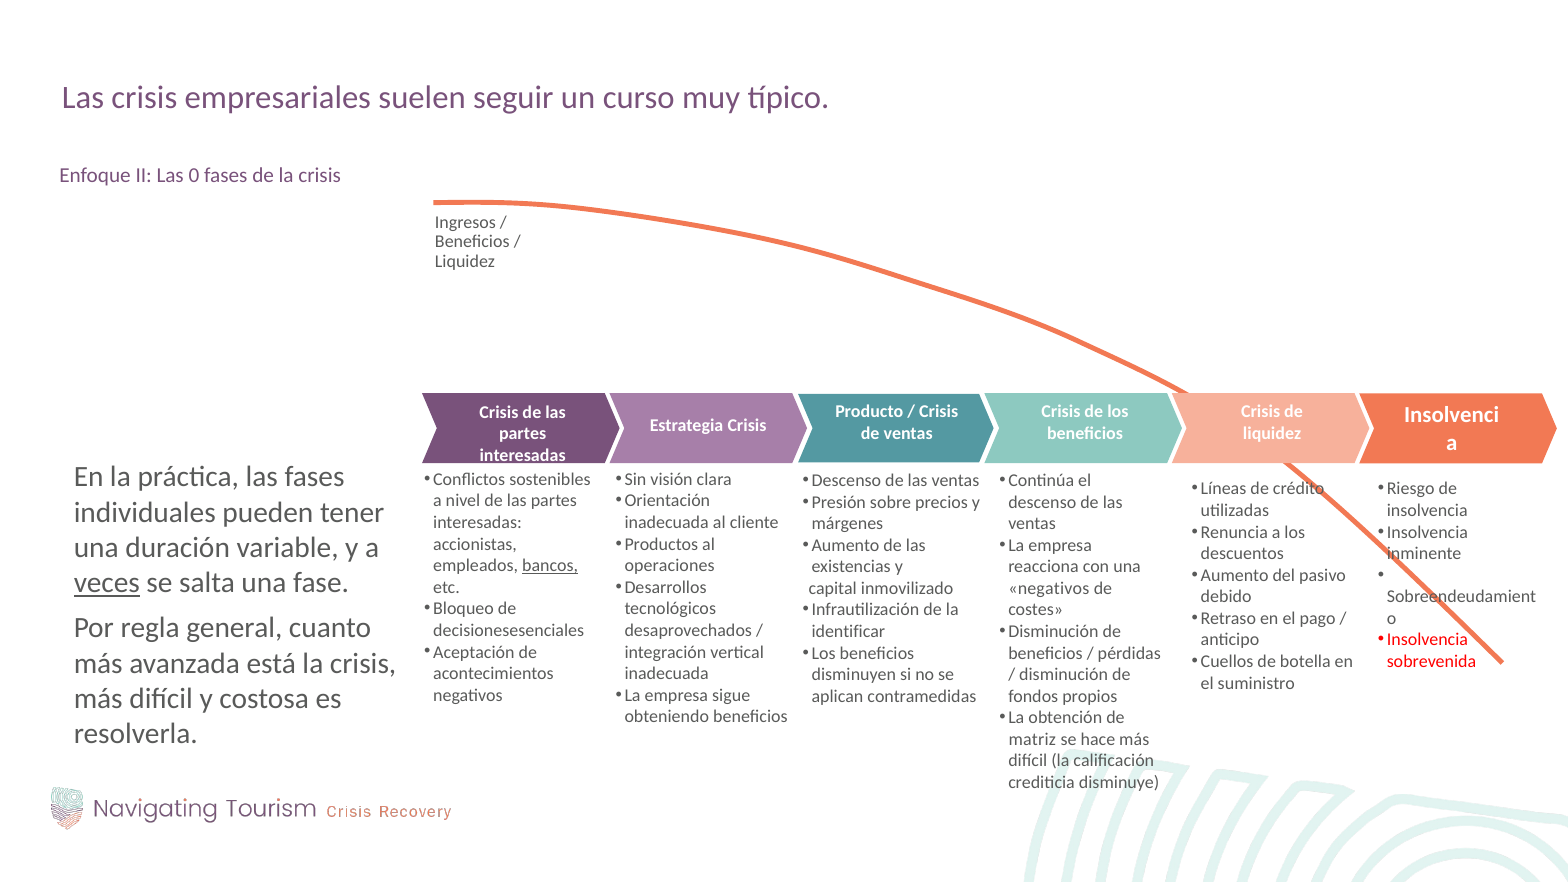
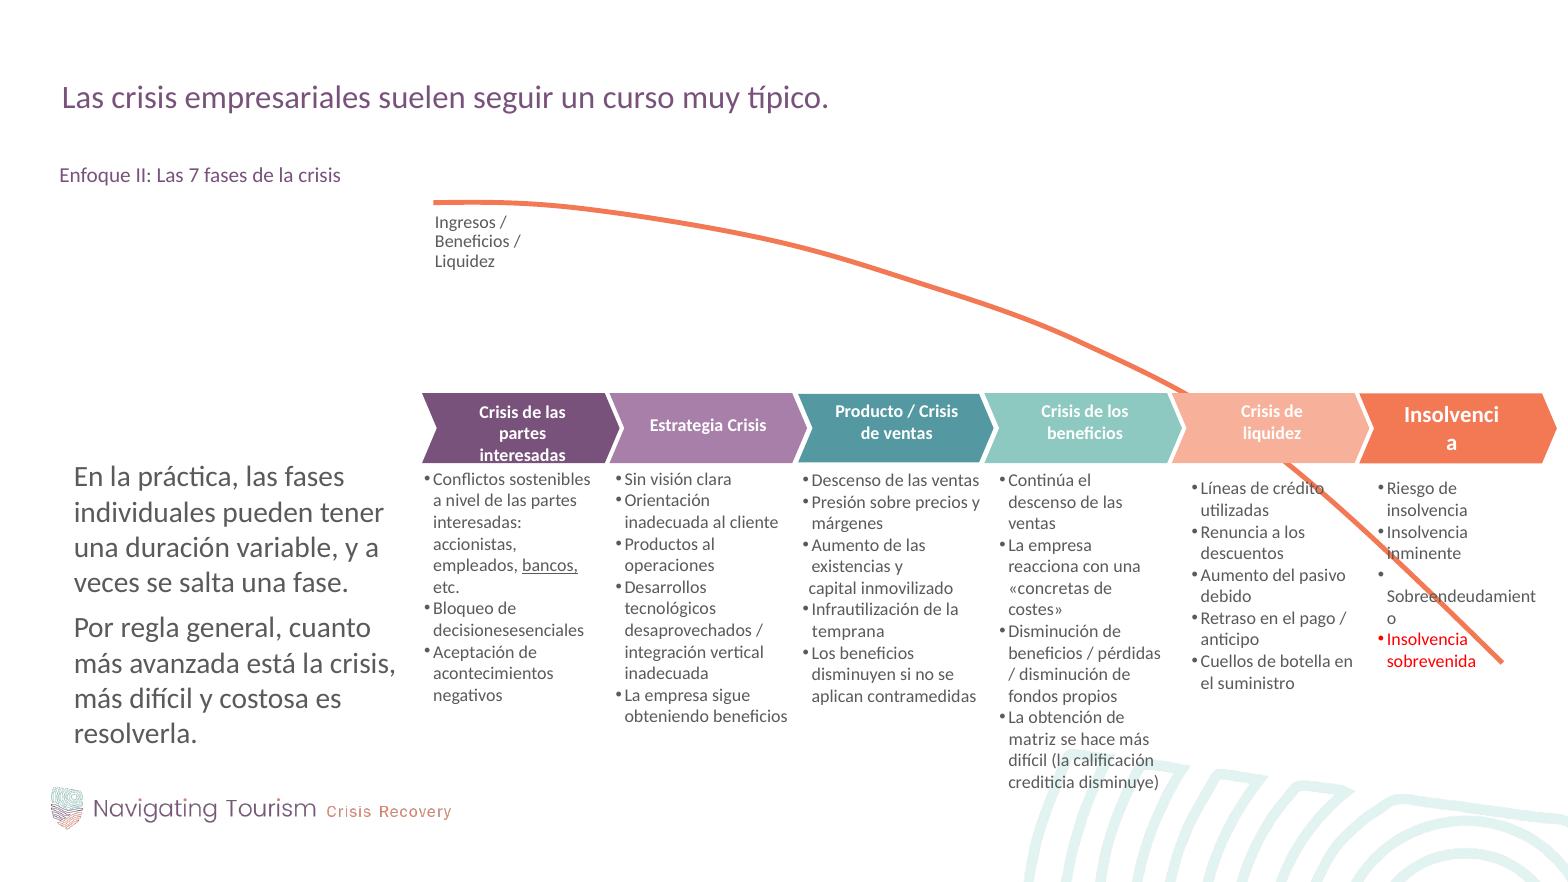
0: 0 -> 7
veces underline: present -> none
negativos at (1049, 588): negativos -> concretas
identificar: identificar -> temprana
